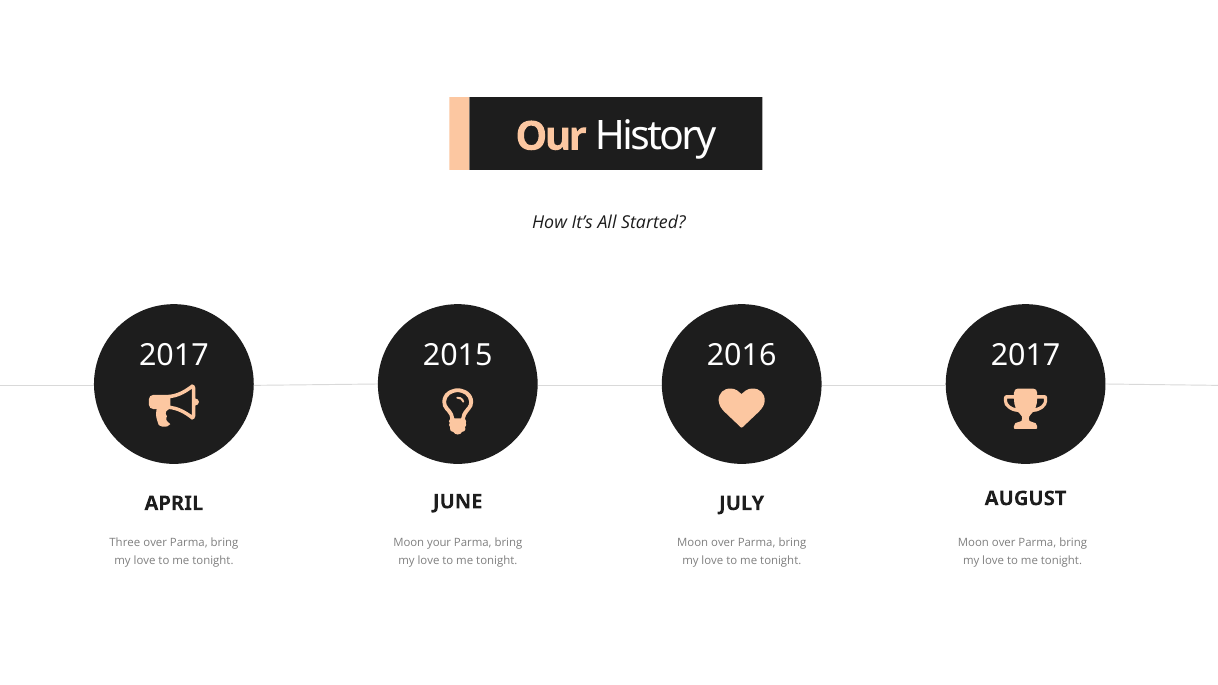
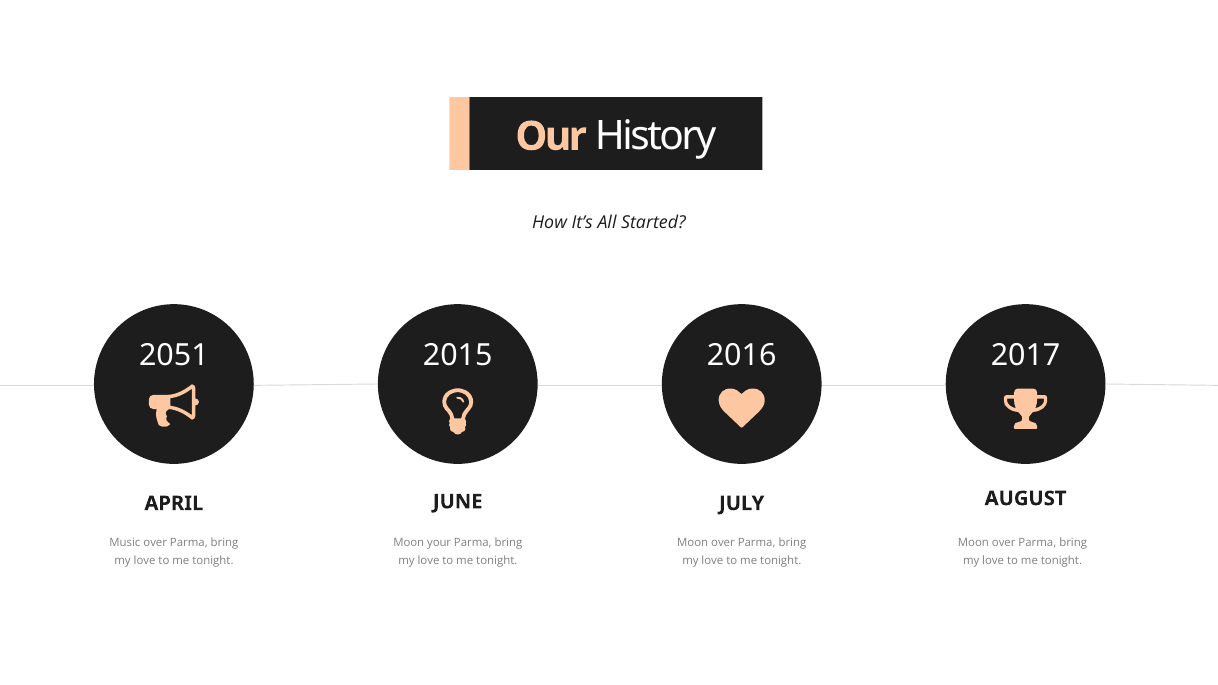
2017 at (174, 356): 2017 -> 2051
Three: Three -> Music
